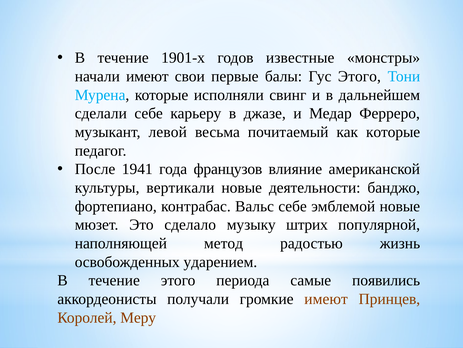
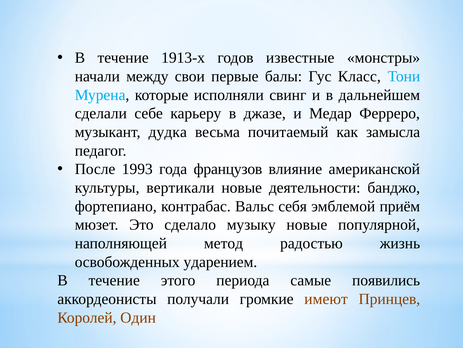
1901-х: 1901-х -> 1913-х
начали имеют: имеют -> между
Гус Этого: Этого -> Класс
левой: левой -> дудка
как которые: которые -> замысла
1941: 1941 -> 1993
Вальс себе: себе -> себя
эмблемой новые: новые -> приём
музыку штрих: штрих -> новые
Меру: Меру -> Один
